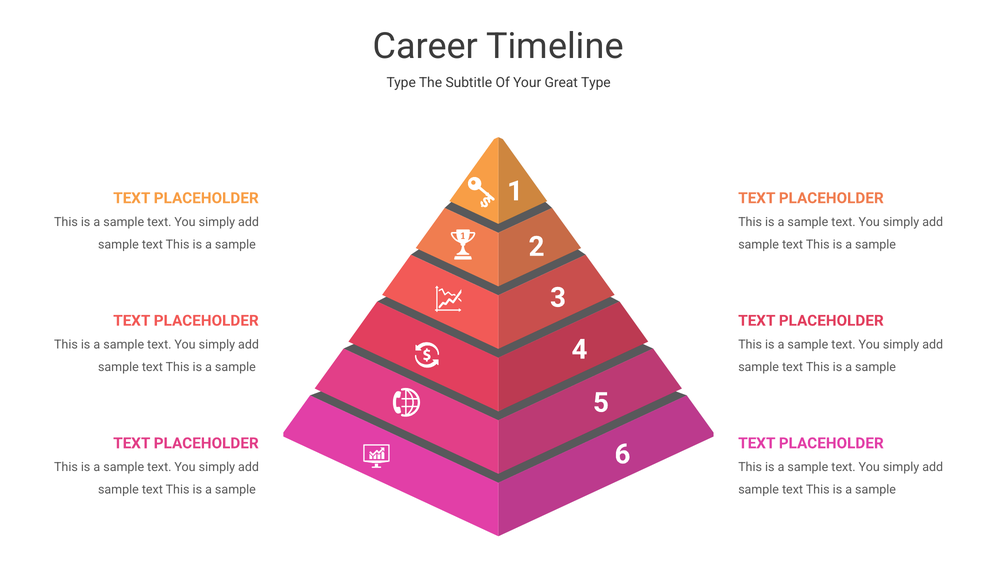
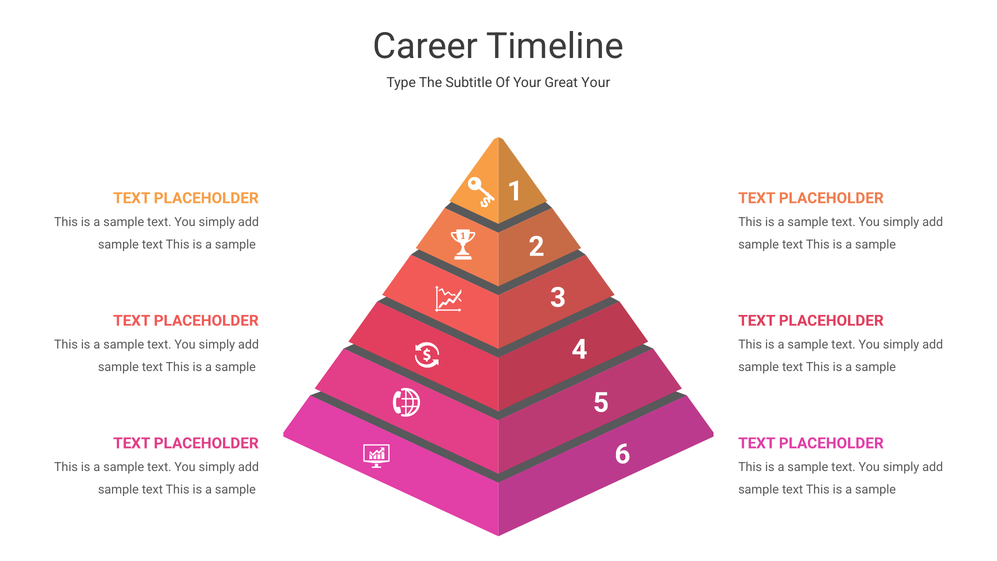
Great Type: Type -> Your
